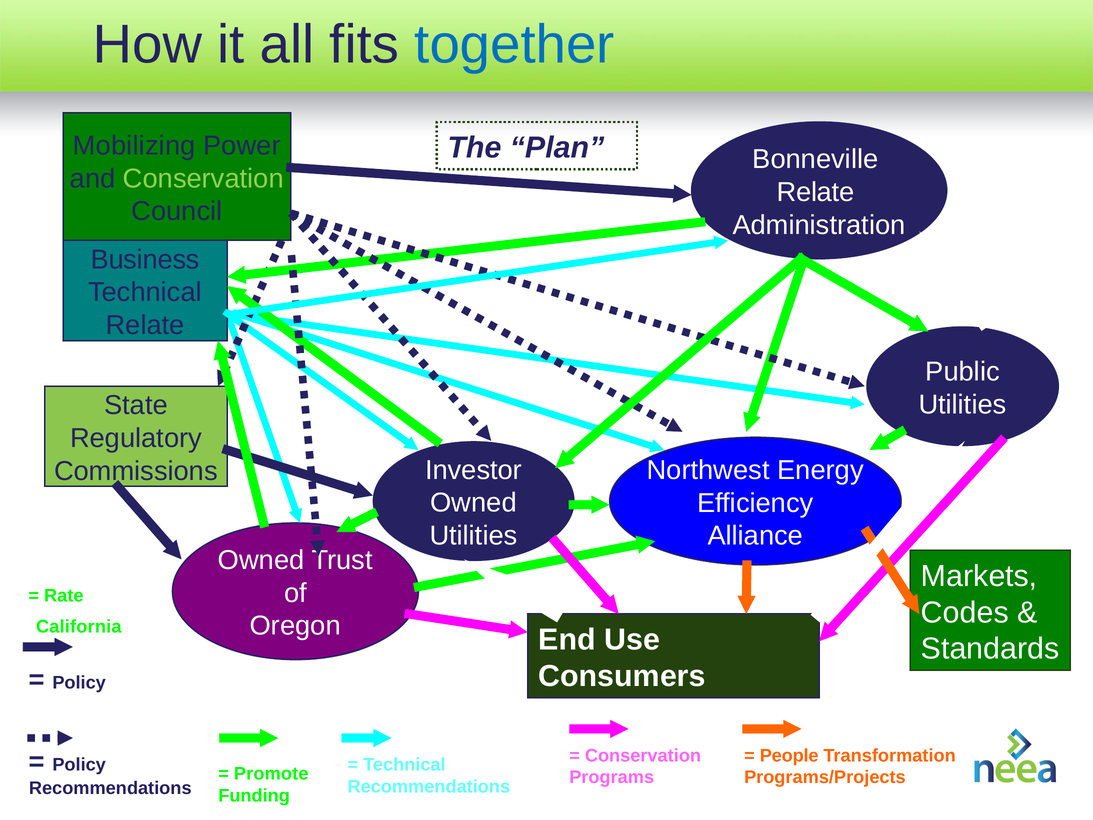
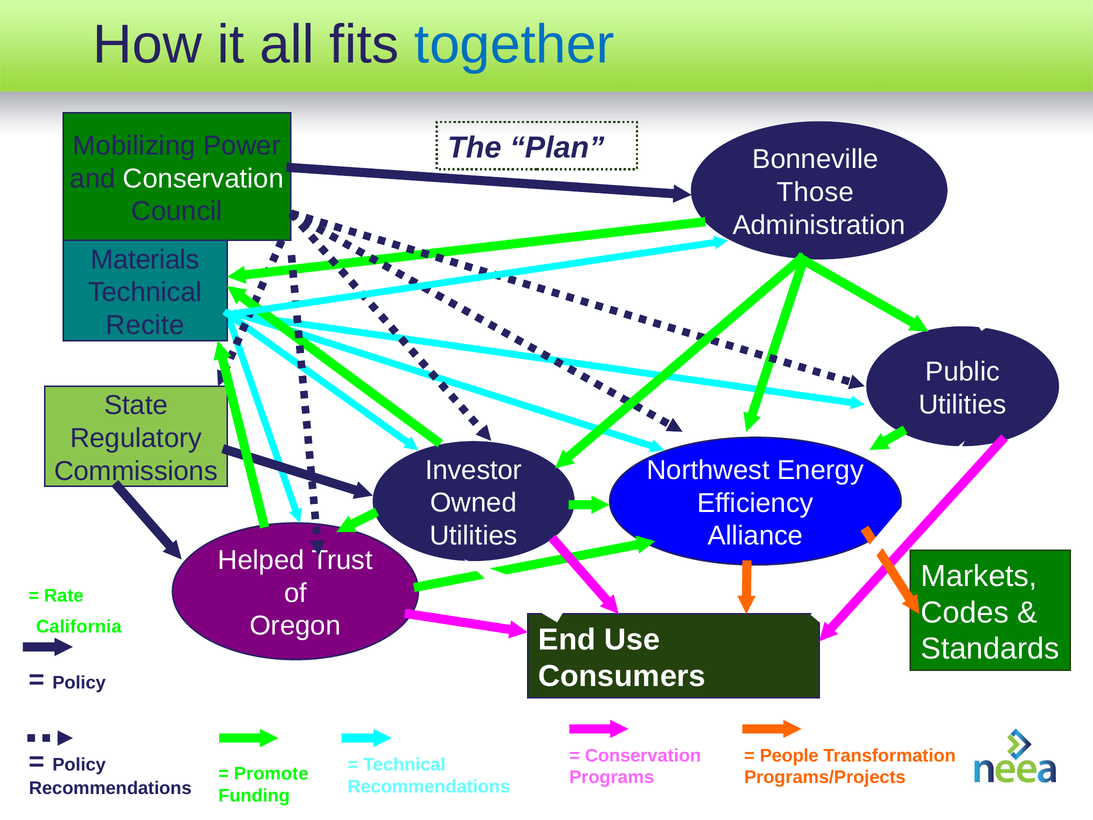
Conservation at (203, 179) colour: light green -> white
Relate at (816, 192): Relate -> Those
Business: Business -> Materials
Relate at (145, 325): Relate -> Recite
Owned at (261, 560): Owned -> Helped
